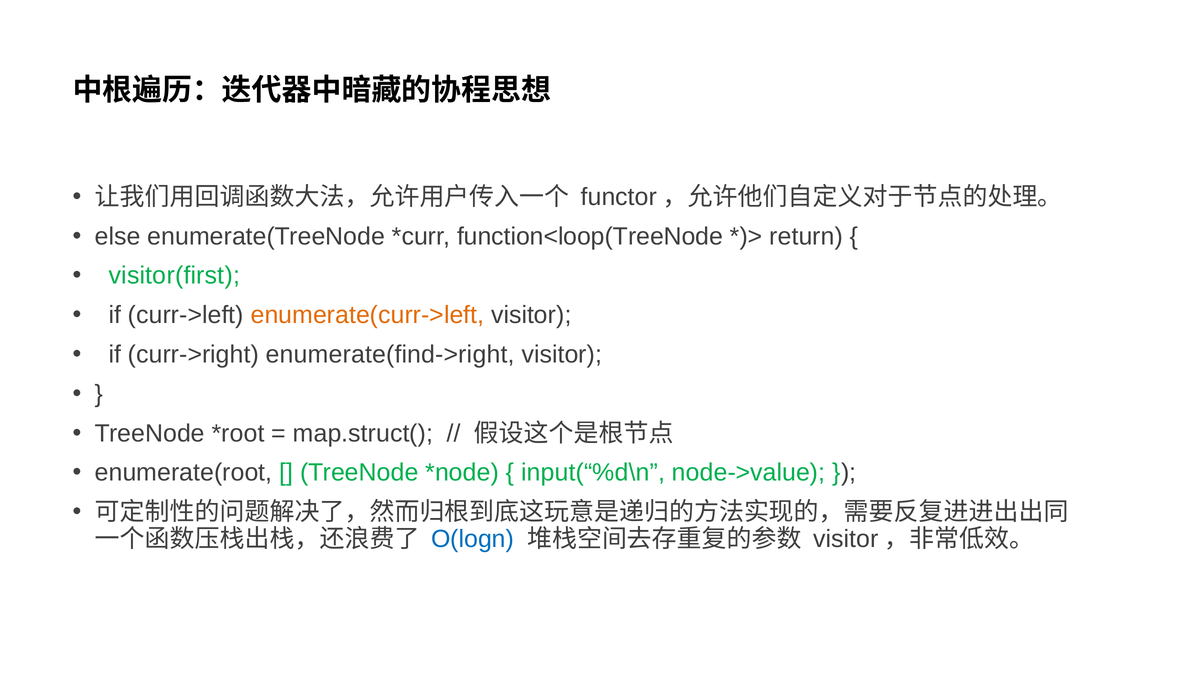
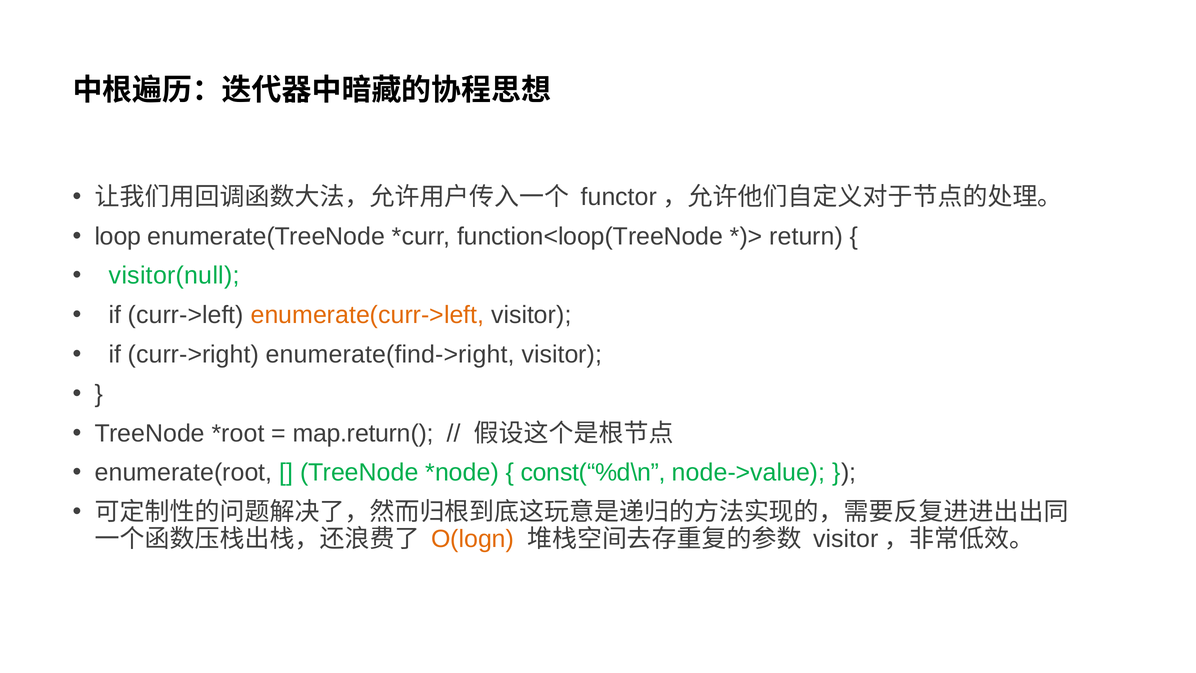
else: else -> loop
visitor(first: visitor(first -> visitor(null
map.struct(: map.struct( -> map.return(
input(“%d\n: input(“%d\n -> const(“%d\n
O(logn colour: blue -> orange
